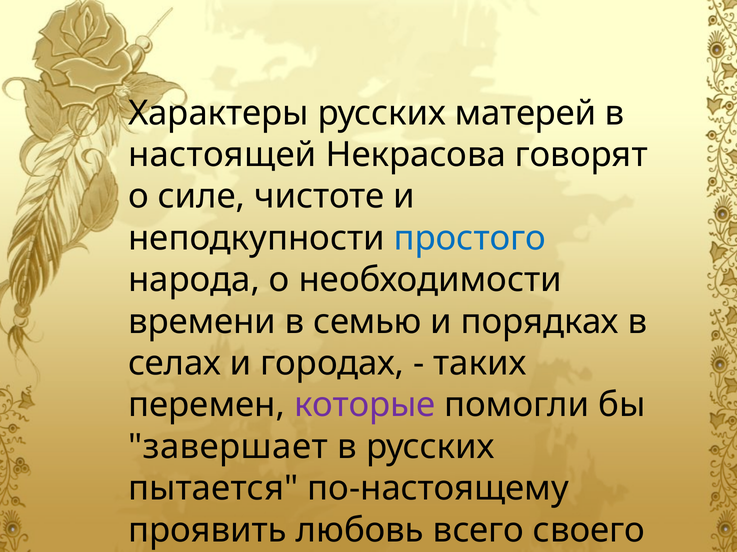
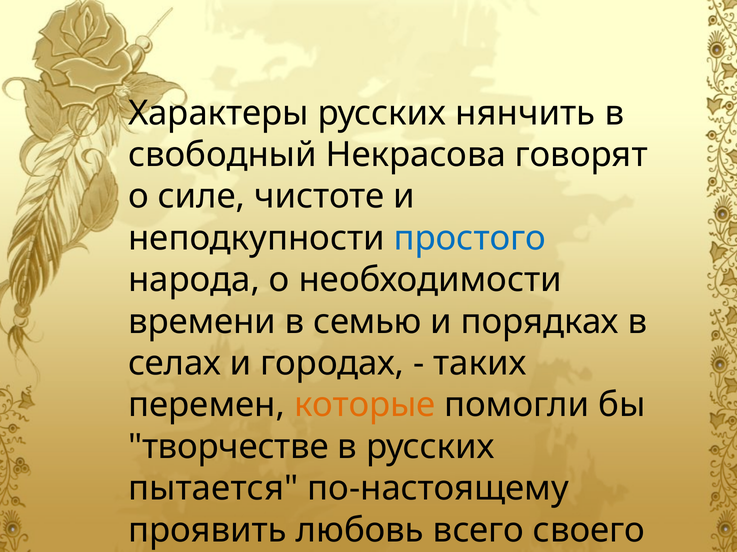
матерей: матерей -> нянчить
настоящей: настоящей -> свободный
которые colour: purple -> orange
завершает: завершает -> творчестве
